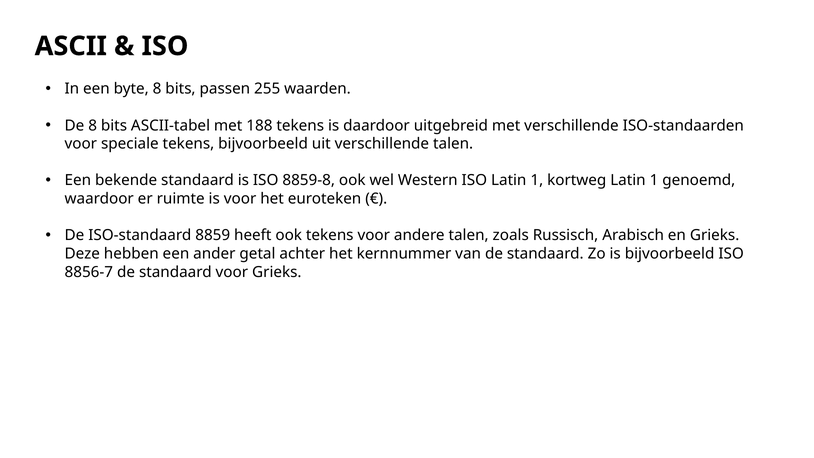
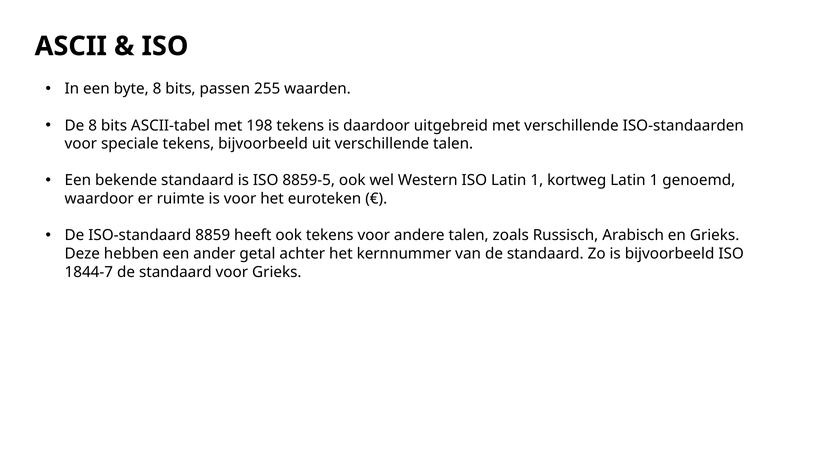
188: 188 -> 198
8859-8: 8859-8 -> 8859-5
8856-7: 8856-7 -> 1844-7
